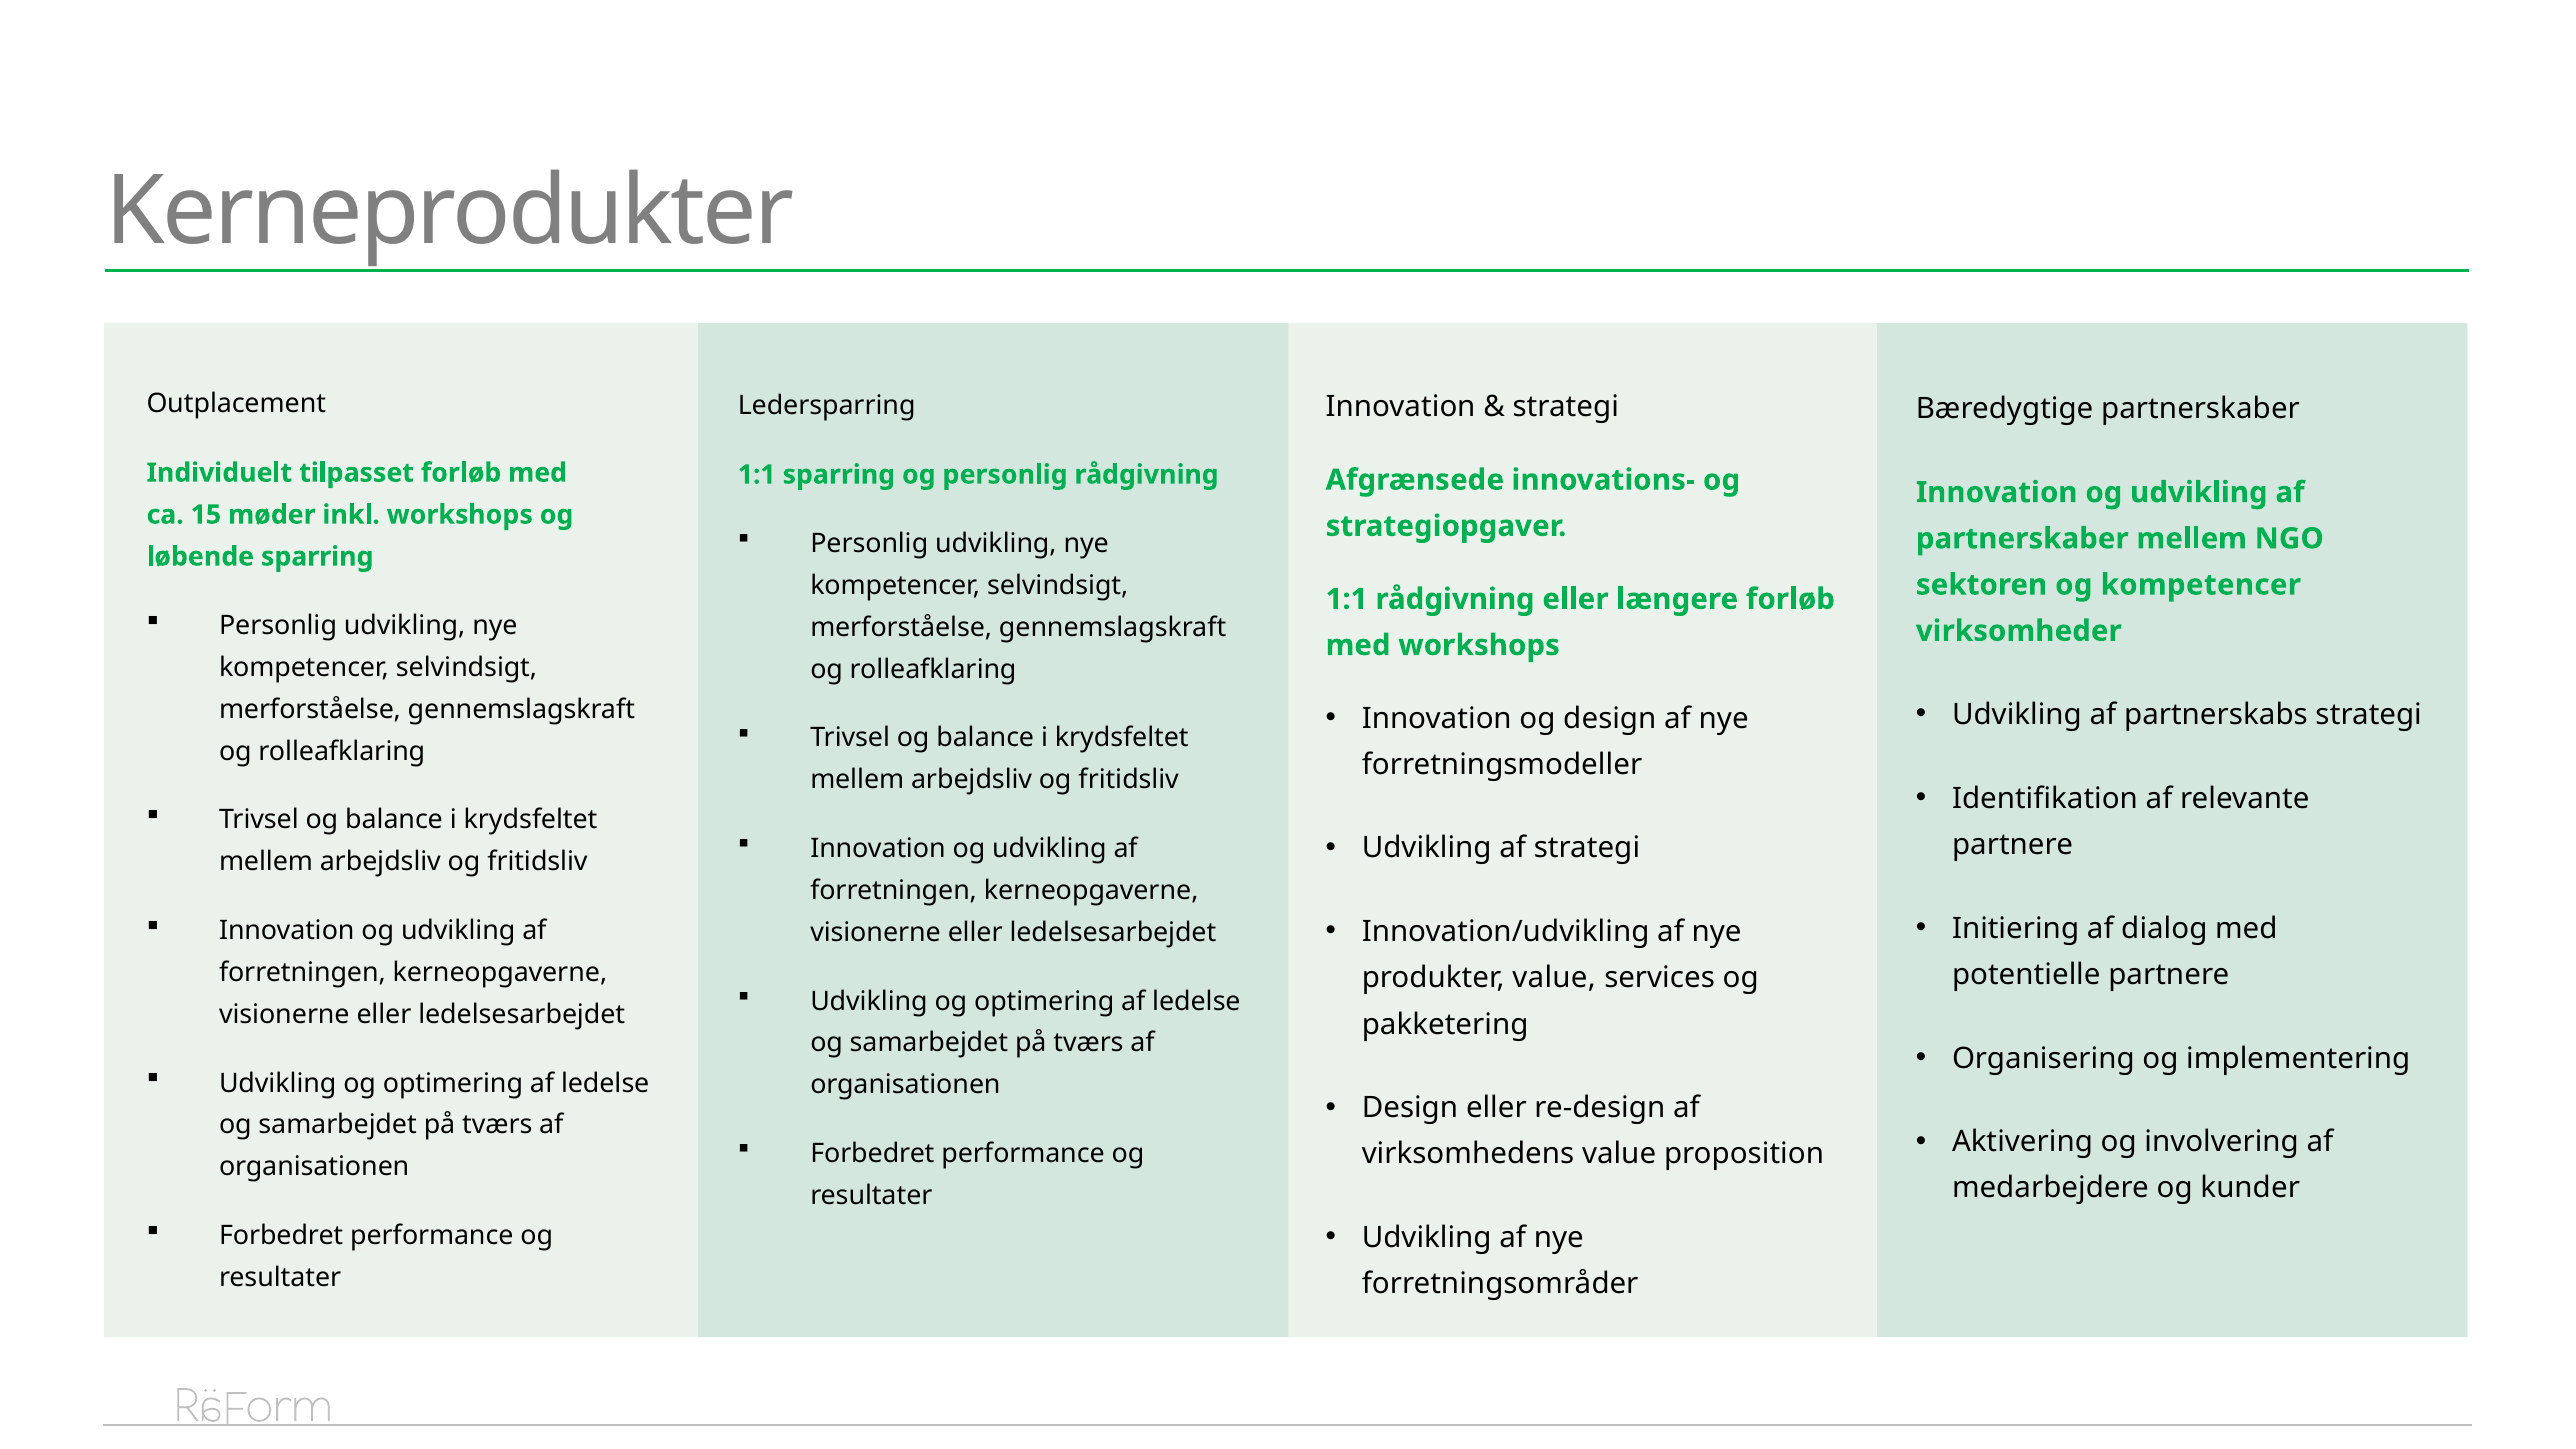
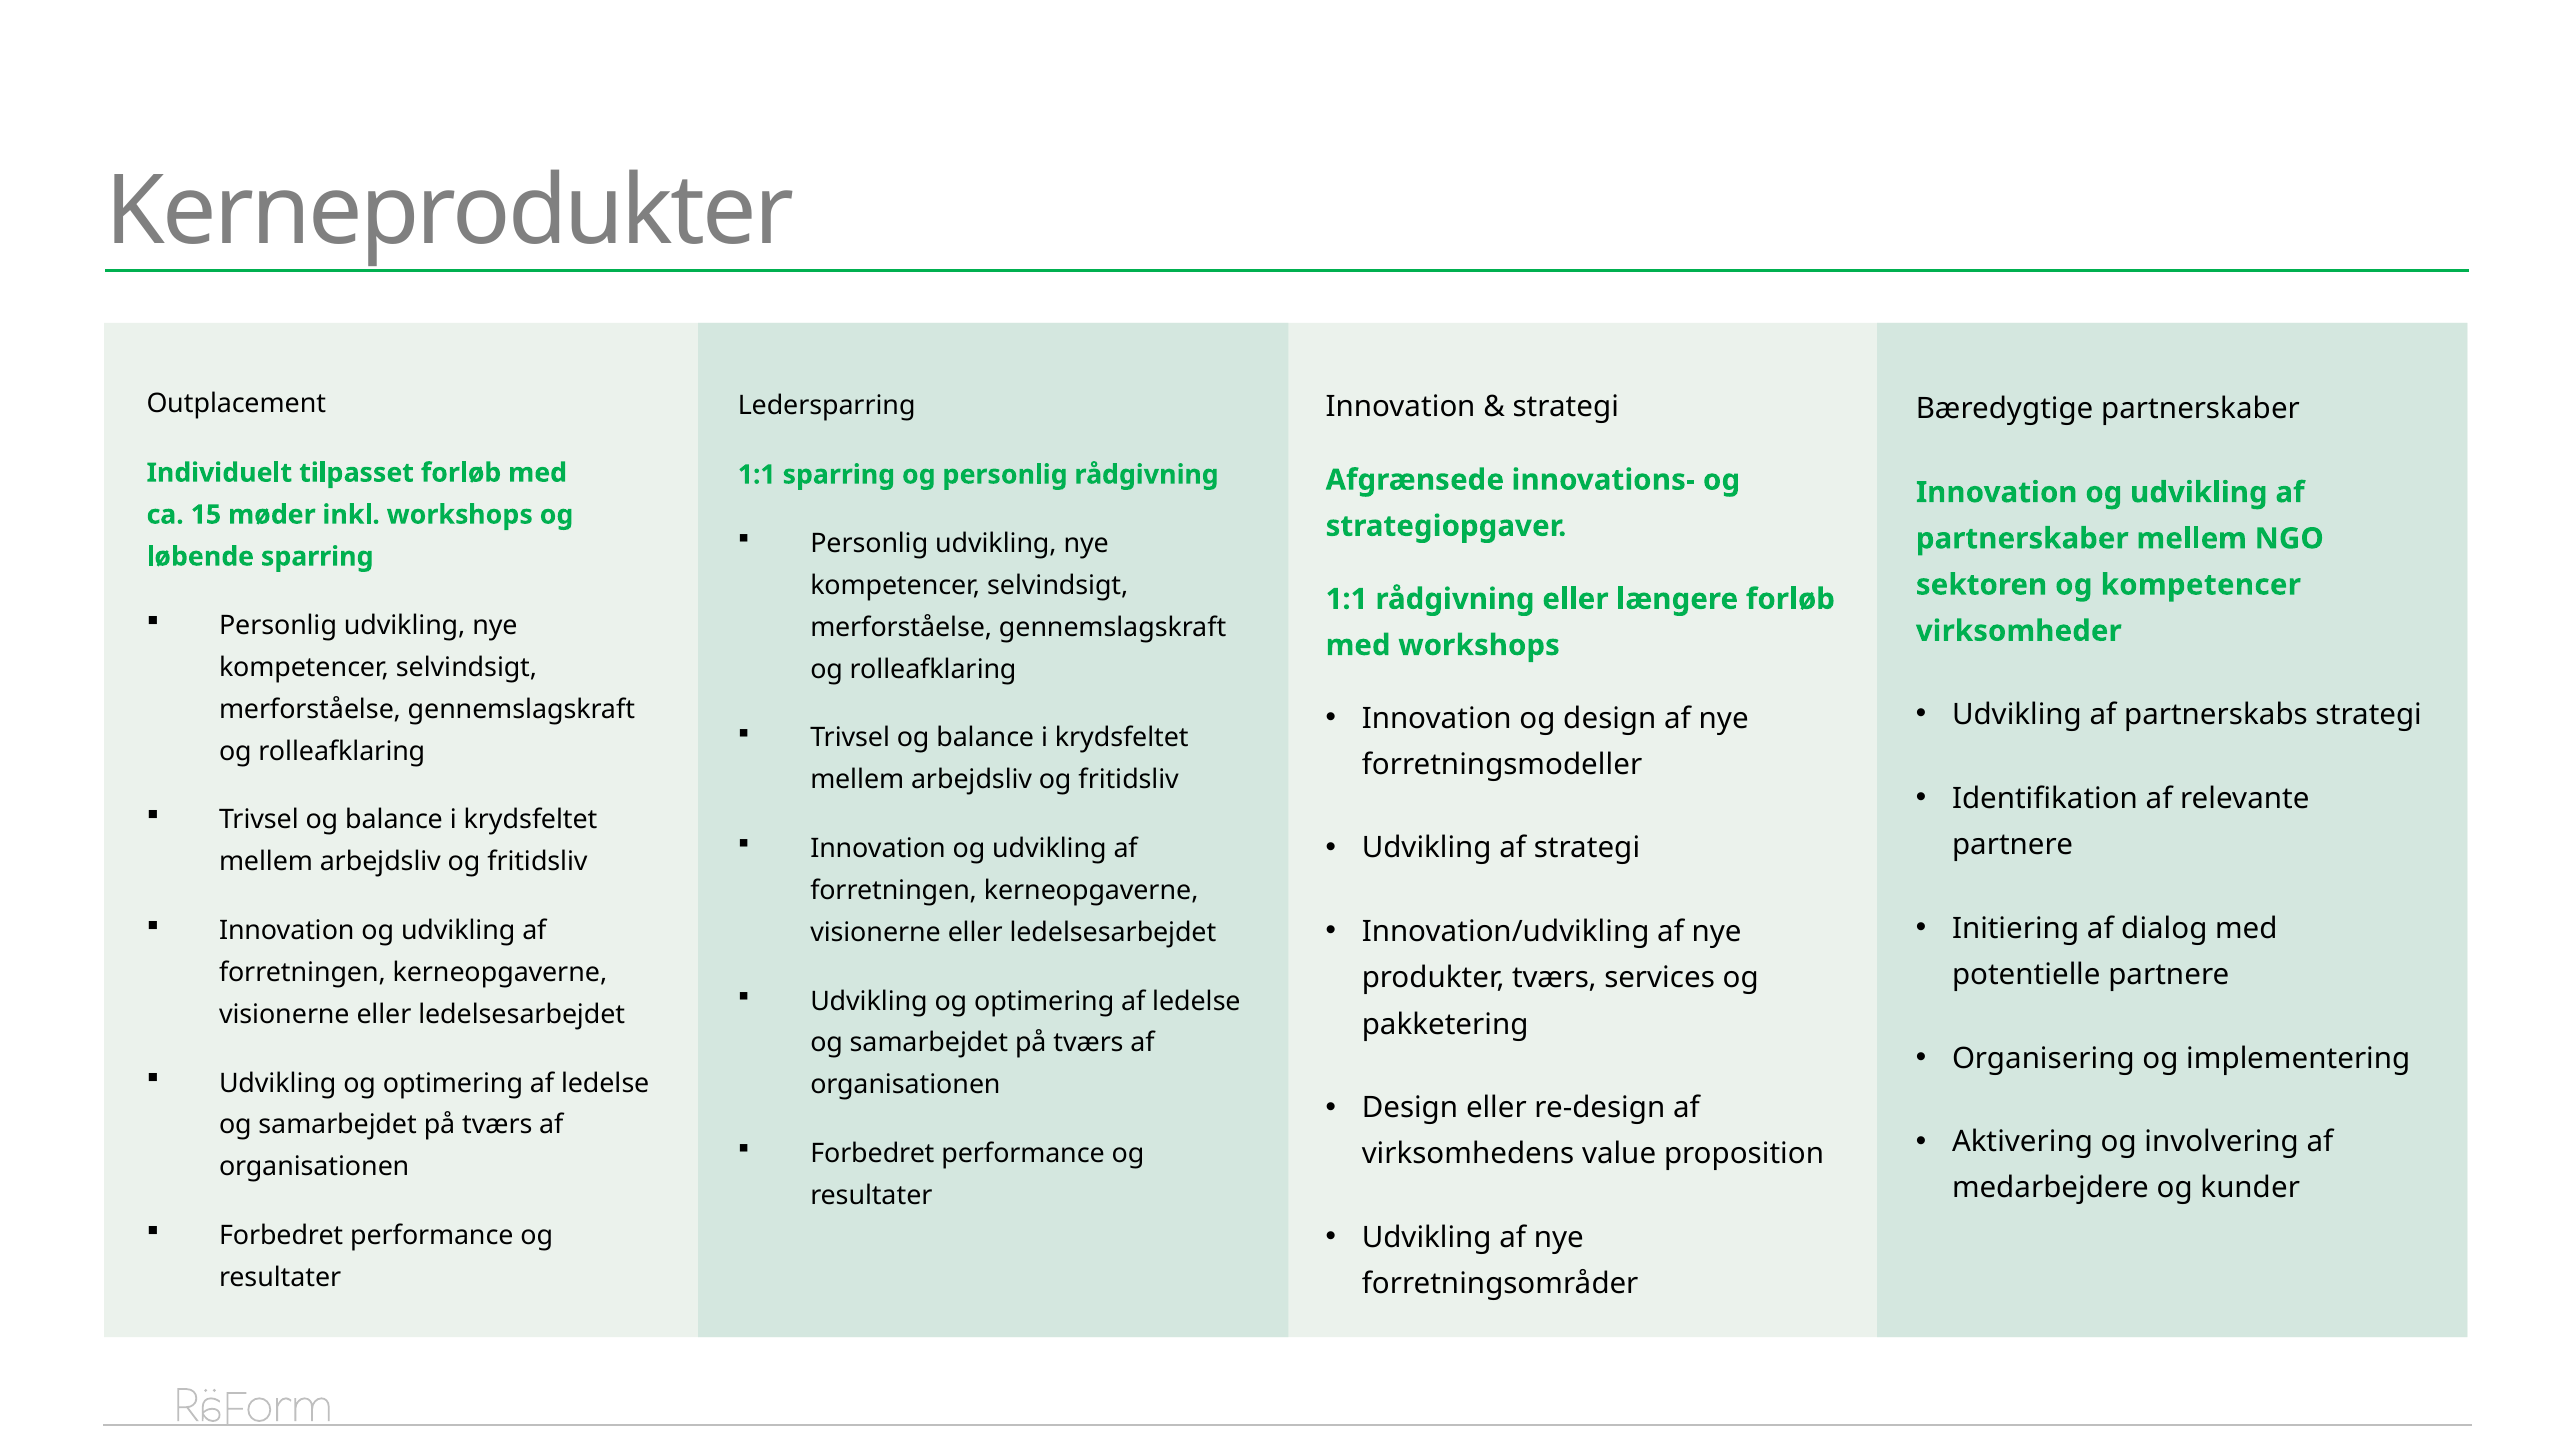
produkter value: value -> tværs
